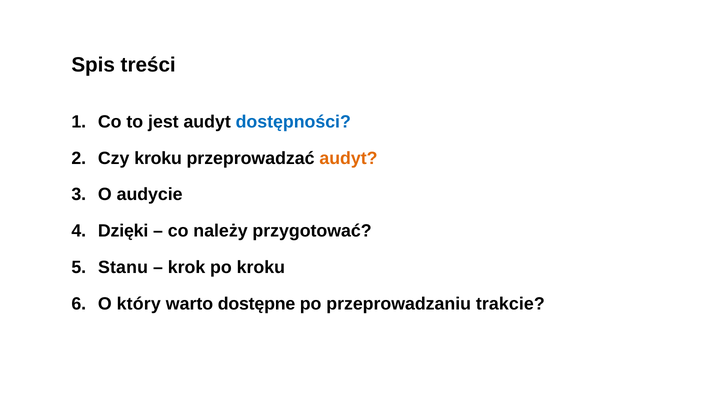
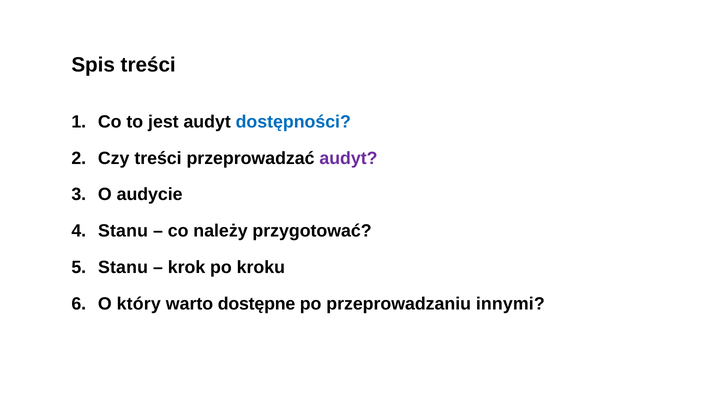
Czy kroku: kroku -> treści
audyt at (348, 158) colour: orange -> purple
Dzięki at (123, 231): Dzięki -> Stanu
trakcie: trakcie -> innymi
